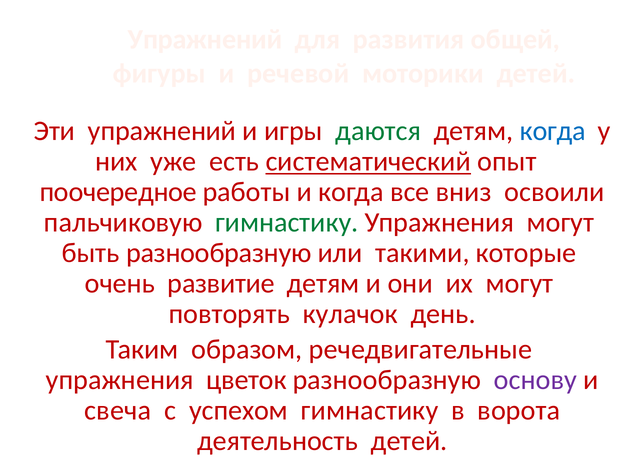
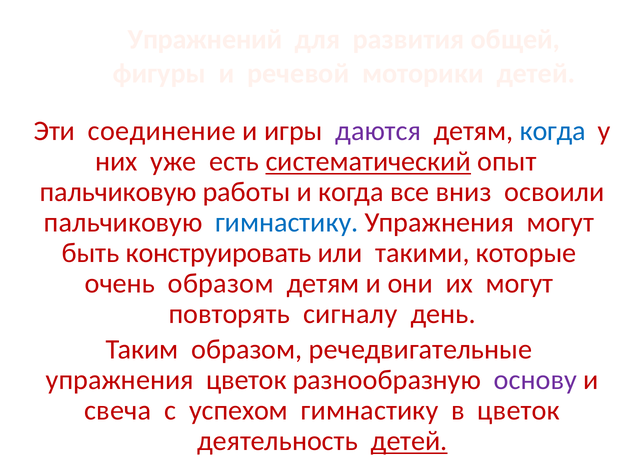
Эти упражнений: упражнений -> соединение
даются colour: green -> purple
поочередное at (118, 192): поочередное -> пальчиковую
гимнастику at (287, 223) colour: green -> blue
быть разнообразную: разнообразную -> конструировать
очень развитие: развитие -> образом
кулачок: кулачок -> сигналу
в ворота: ворота -> цветок
детей at (409, 441) underline: none -> present
